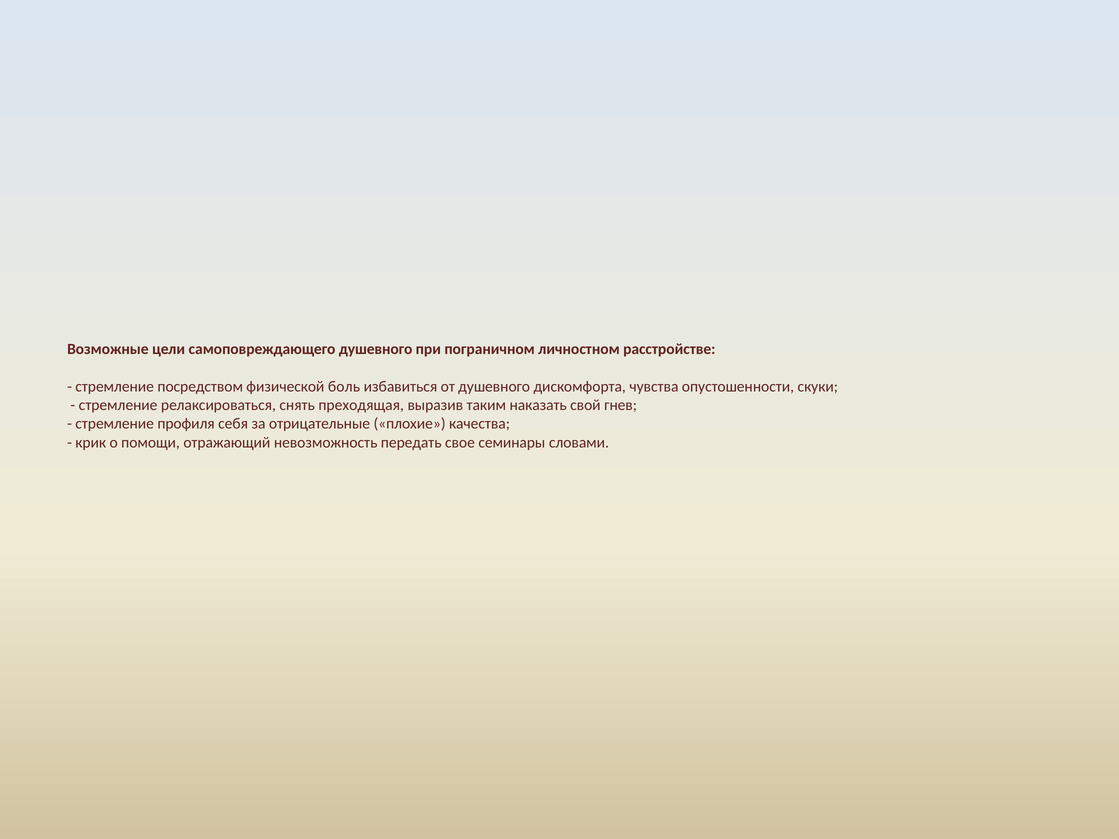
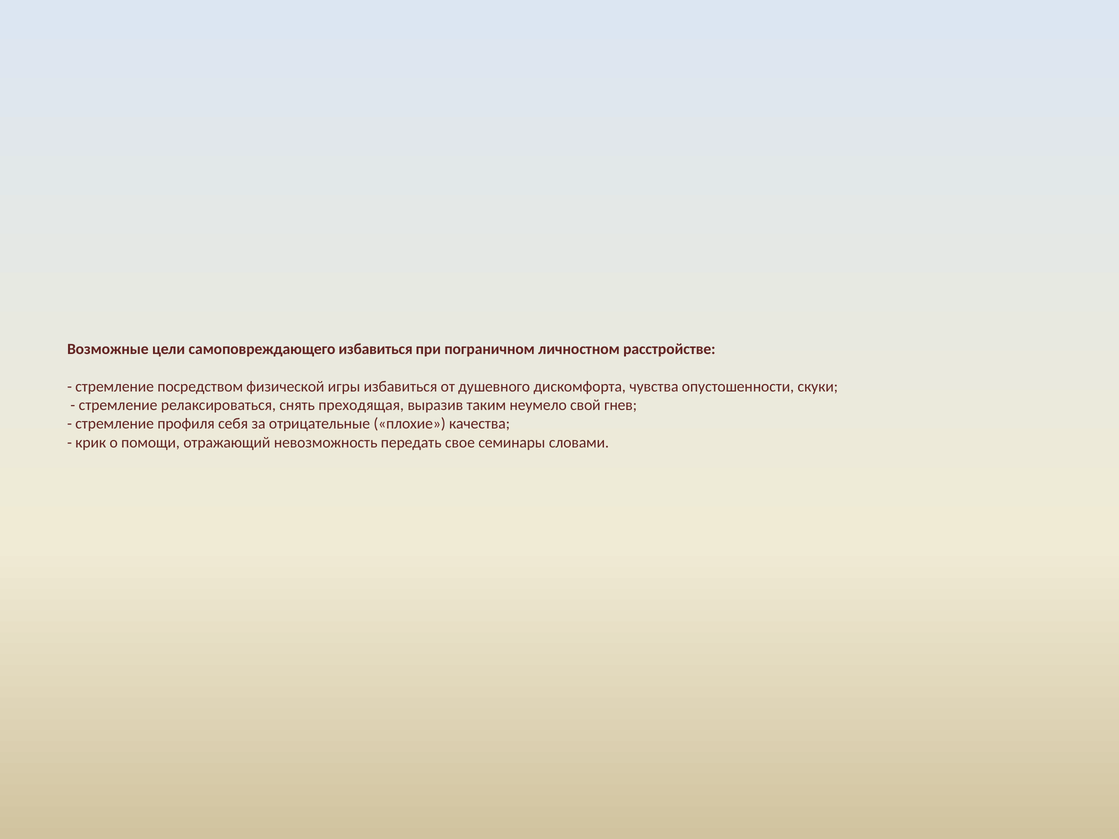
самоповреждающего душевного: душевного -> избавиться
боль: боль -> игры
наказать: наказать -> неумело
